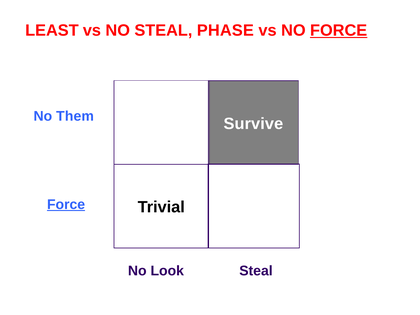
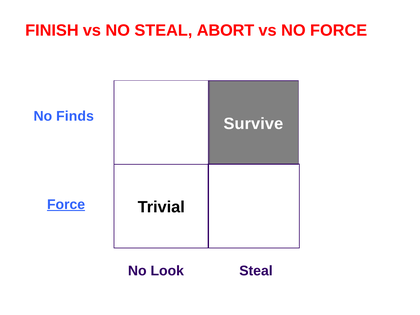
LEAST: LEAST -> FINISH
PHASE: PHASE -> ABORT
FORCE at (339, 31) underline: present -> none
Them: Them -> Finds
